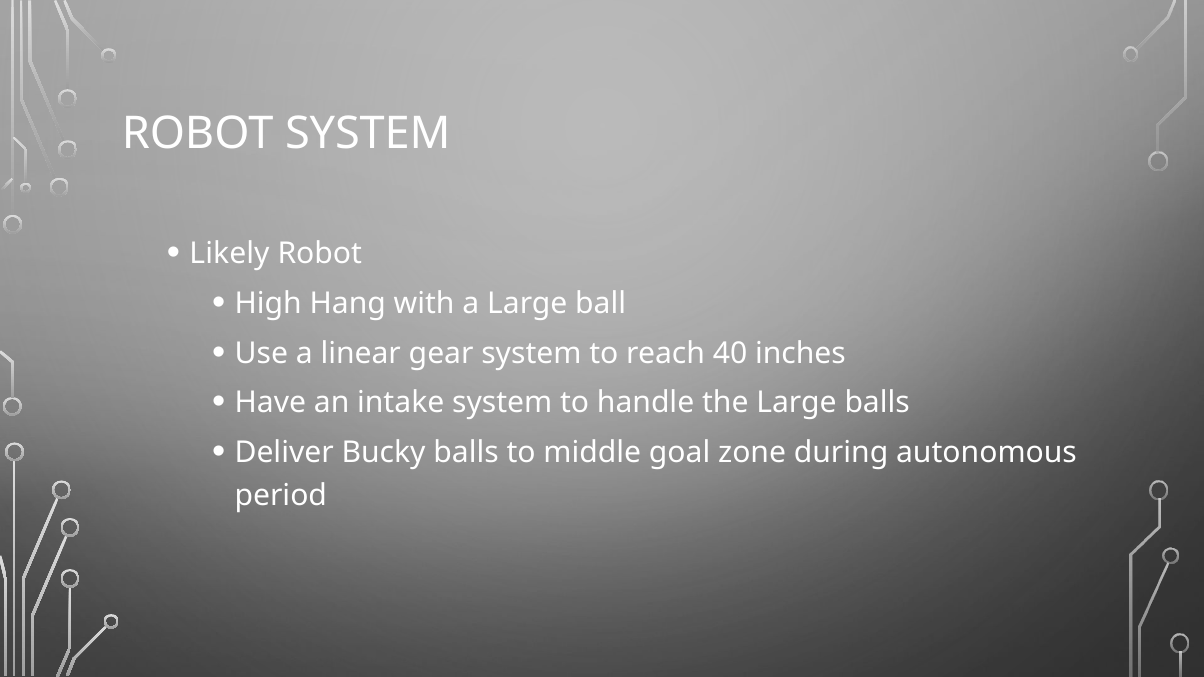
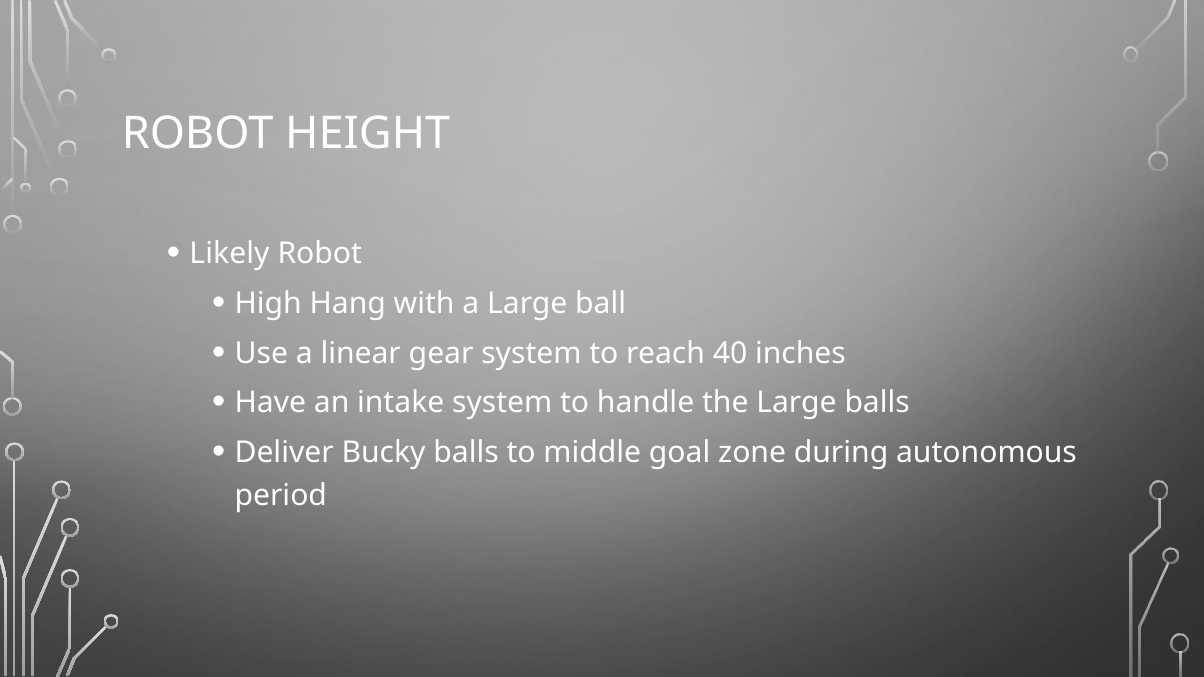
ROBOT SYSTEM: SYSTEM -> HEIGHT
